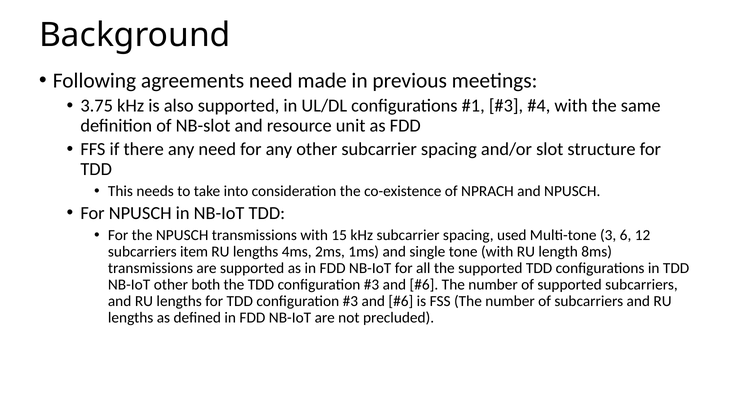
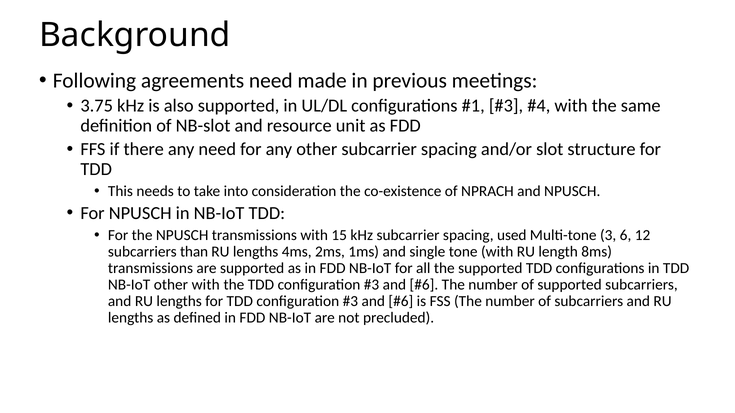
item: item -> than
other both: both -> with
